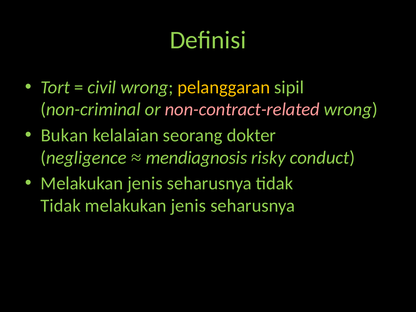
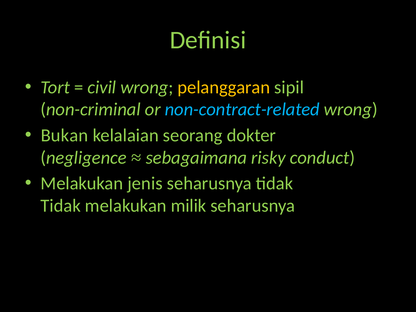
non-contract-related colour: pink -> light blue
mendiagnosis: mendiagnosis -> sebagaimana
Tidak melakukan jenis: jenis -> milik
